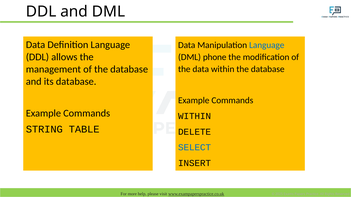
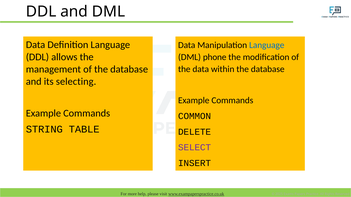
its database: database -> selecting
WITHIN at (195, 116): WITHIN -> COMMON
SELECT colour: blue -> purple
